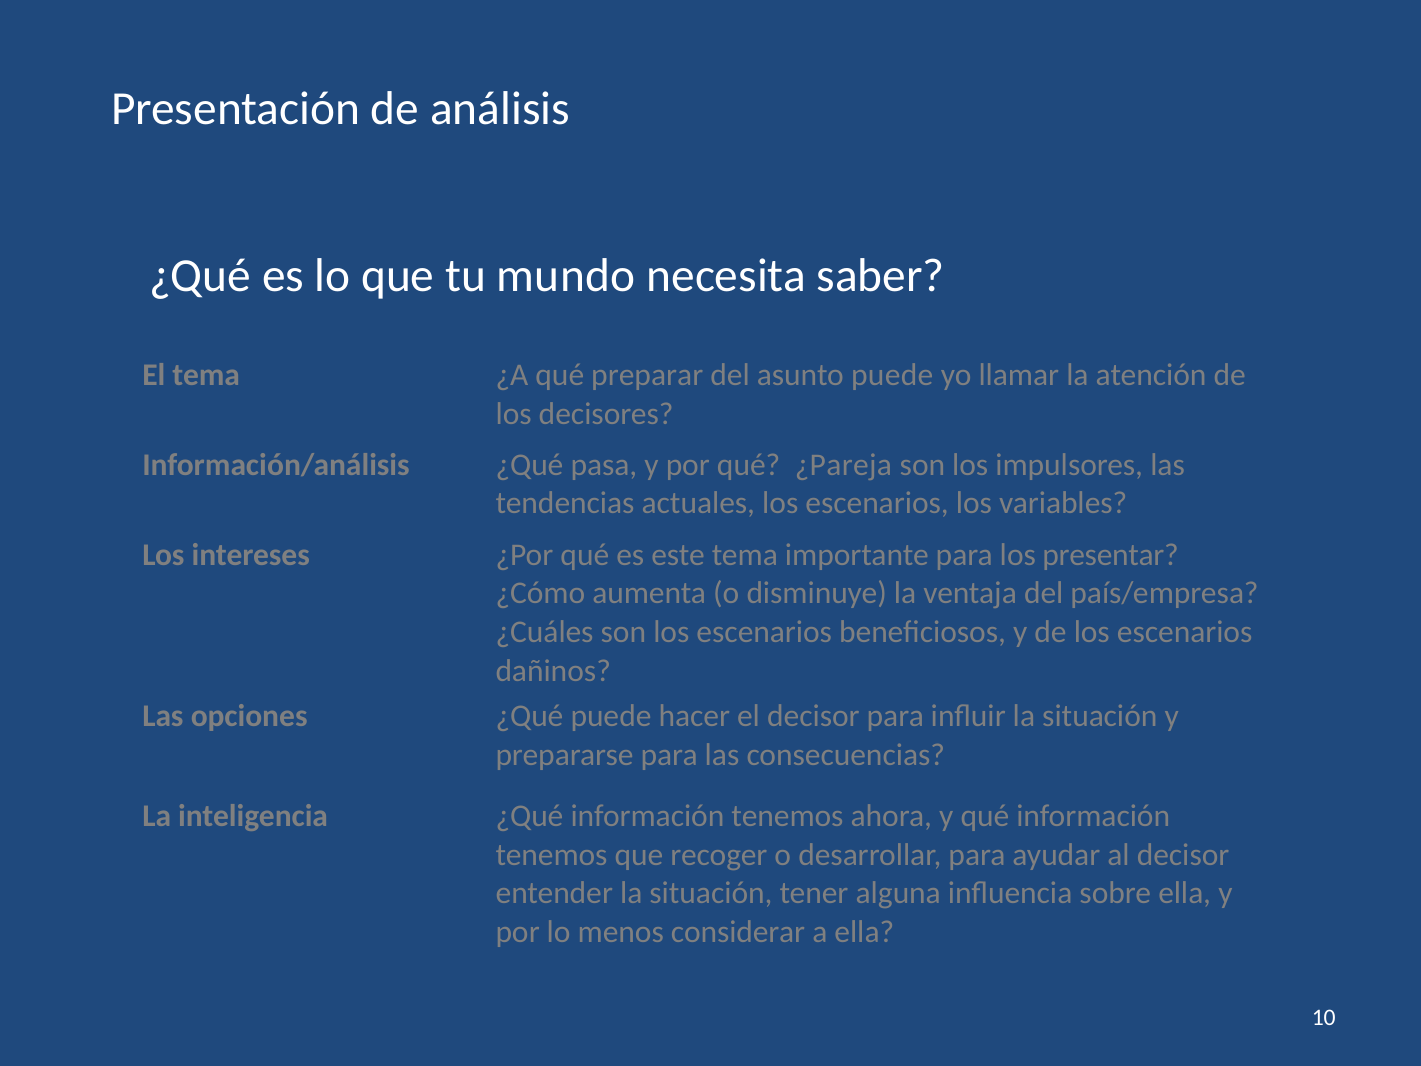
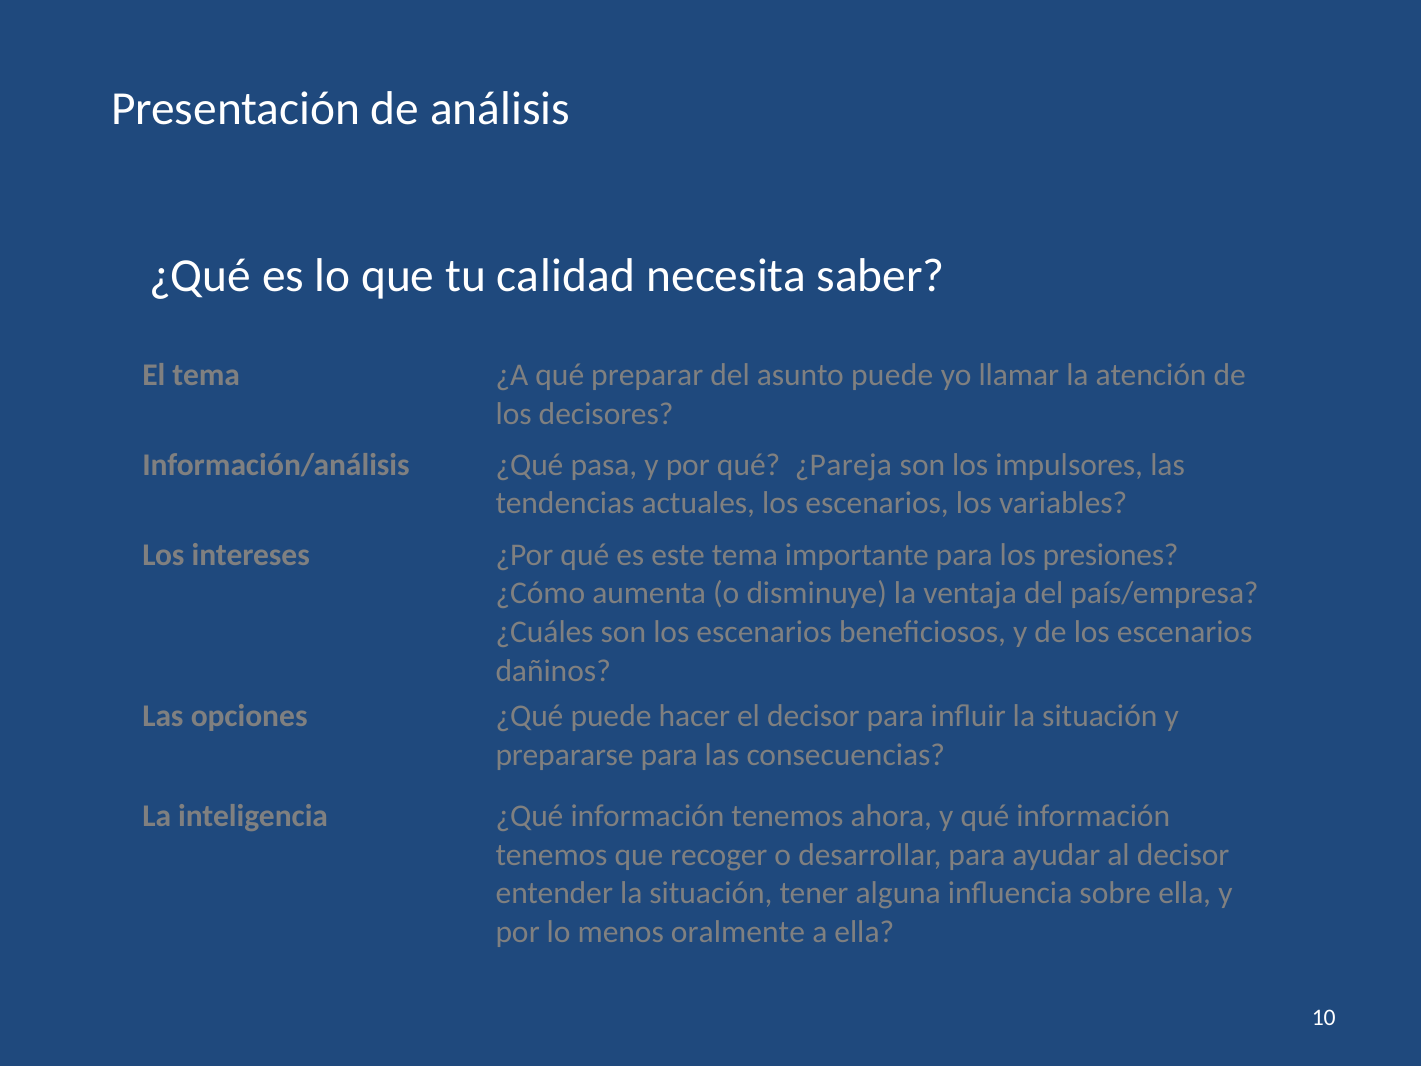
mundo: mundo -> calidad
presentar: presentar -> presiones
considerar: considerar -> oralmente
